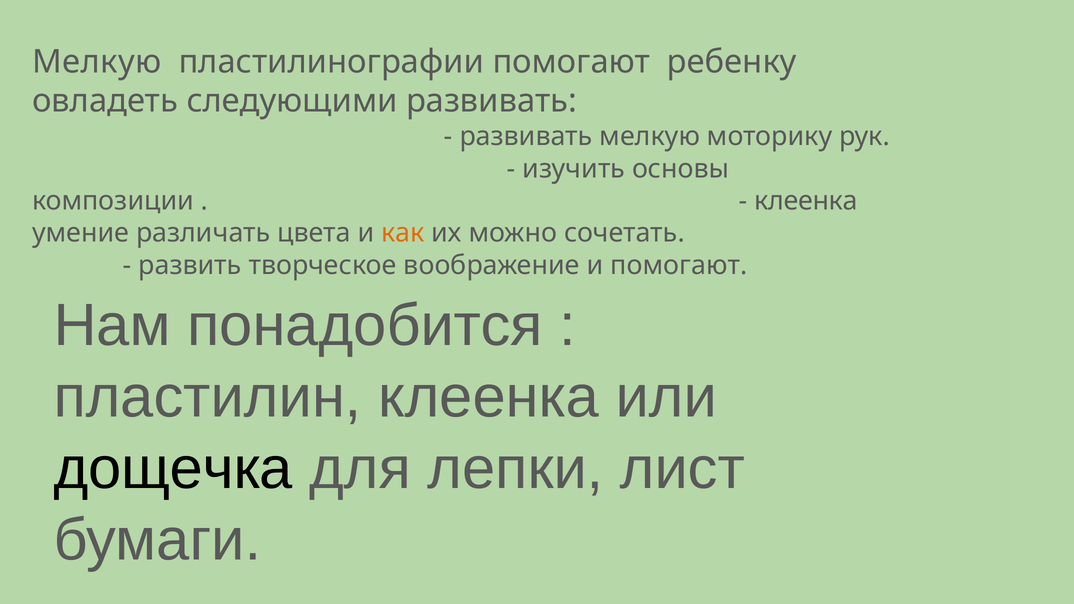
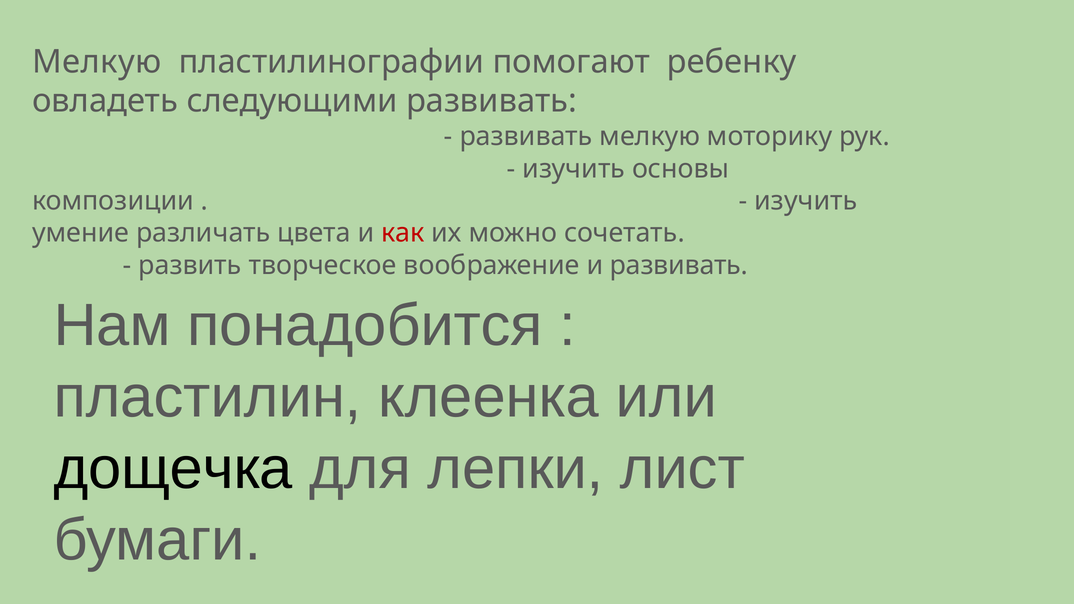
клеенка at (806, 201): клеенка -> изучить
как colour: orange -> red
и помогают: помогают -> развивать
